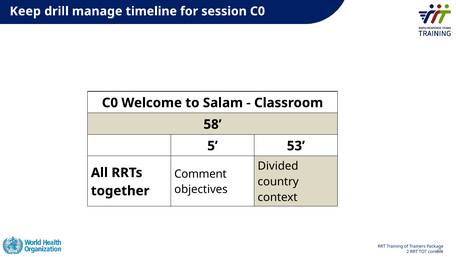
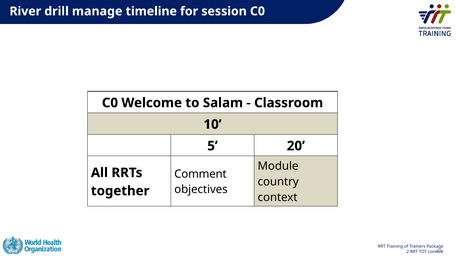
Keep: Keep -> River
58: 58 -> 10
53: 53 -> 20
Divided: Divided -> Module
